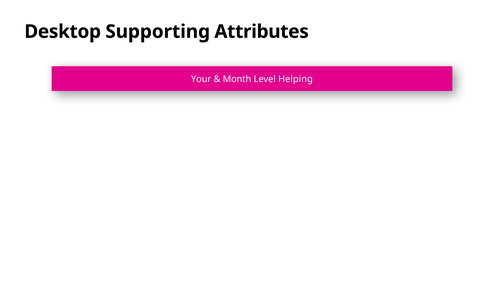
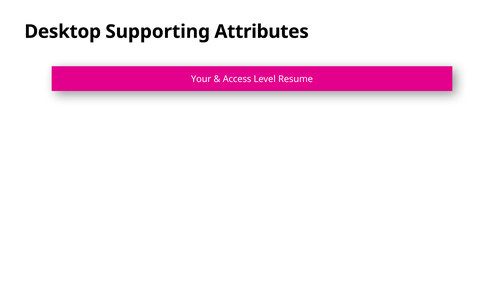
Month: Month -> Access
Helping: Helping -> Resume
